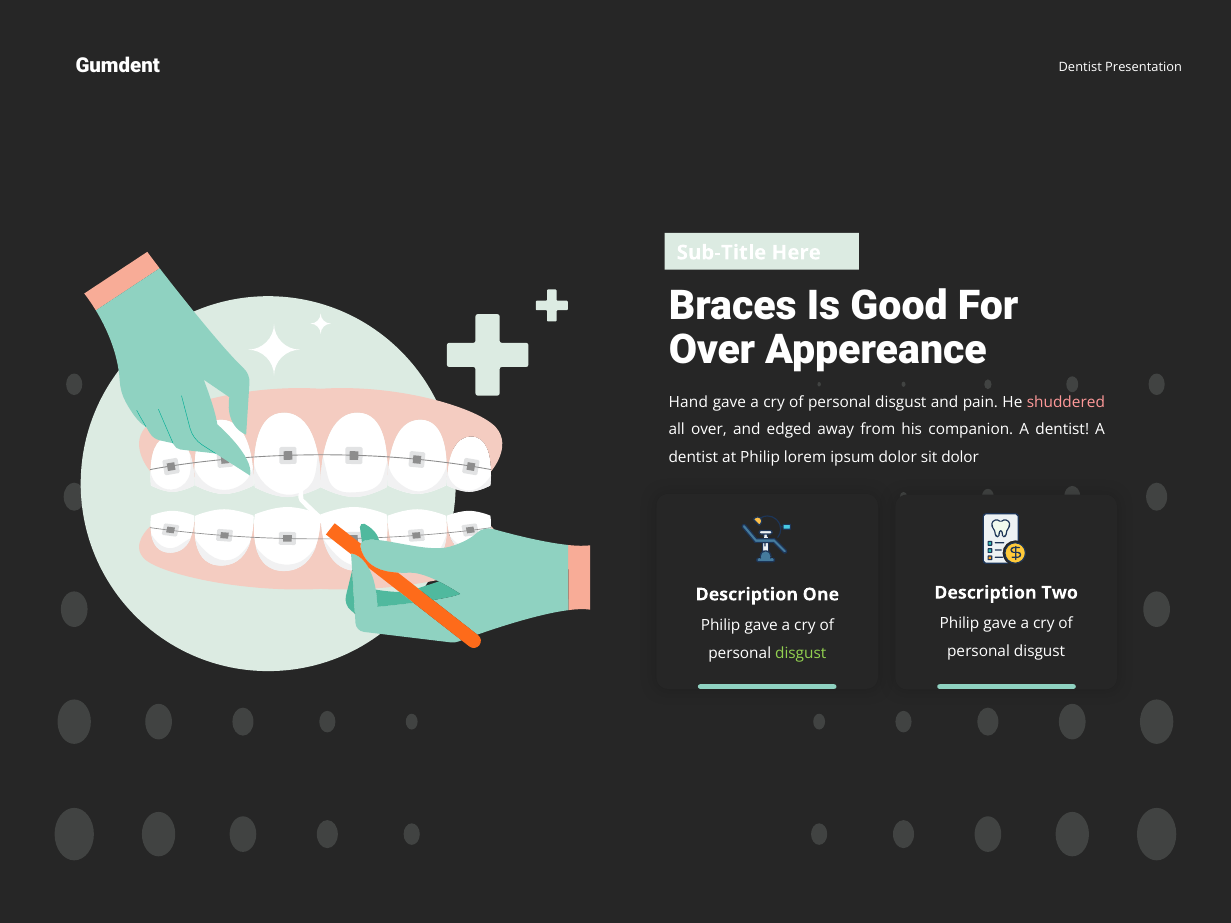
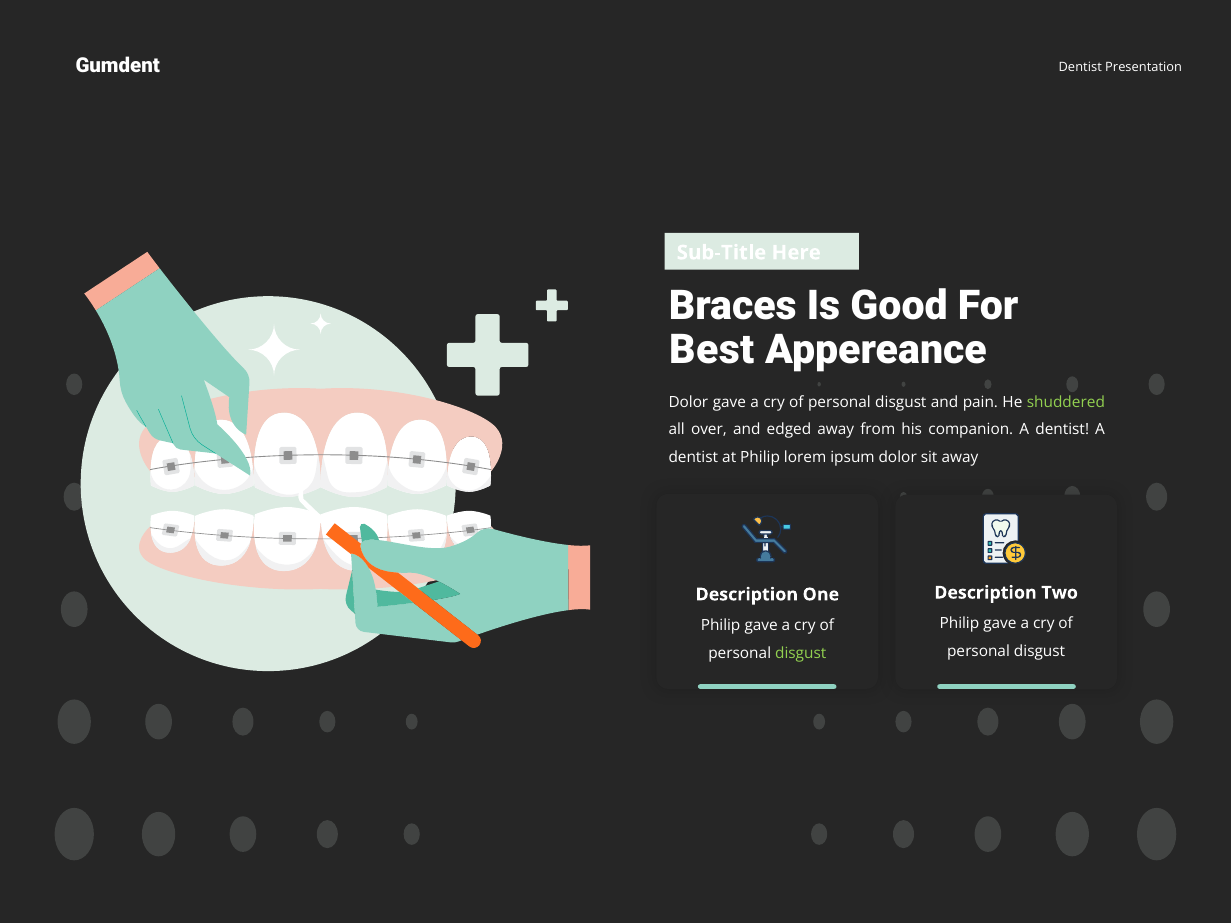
Over at (712, 350): Over -> Best
Hand at (688, 402): Hand -> Dolor
shuddered colour: pink -> light green
sit dolor: dolor -> away
